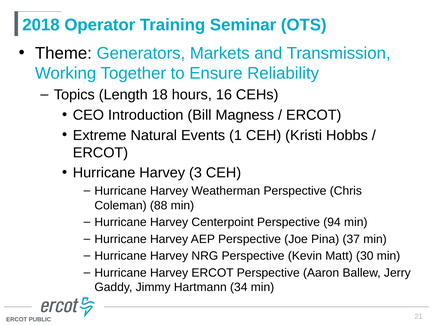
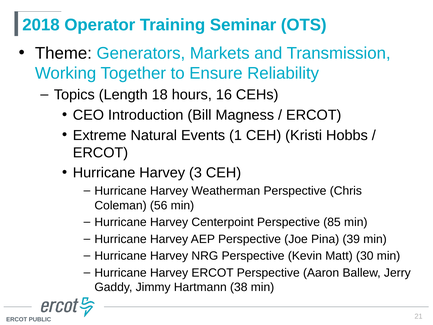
88: 88 -> 56
94: 94 -> 85
37: 37 -> 39
34: 34 -> 38
